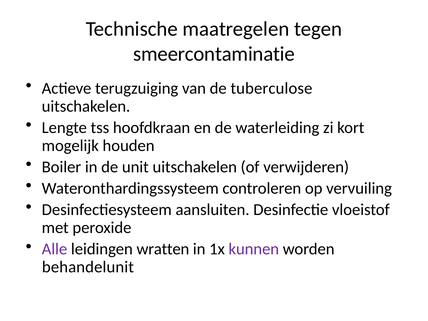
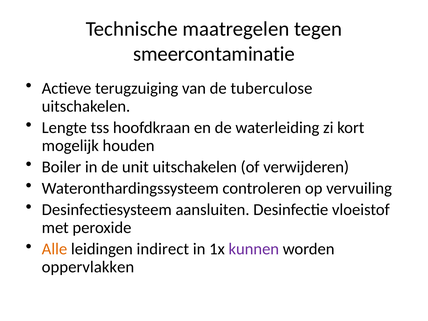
Alle colour: purple -> orange
wratten: wratten -> indirect
behandelunit: behandelunit -> oppervlakken
